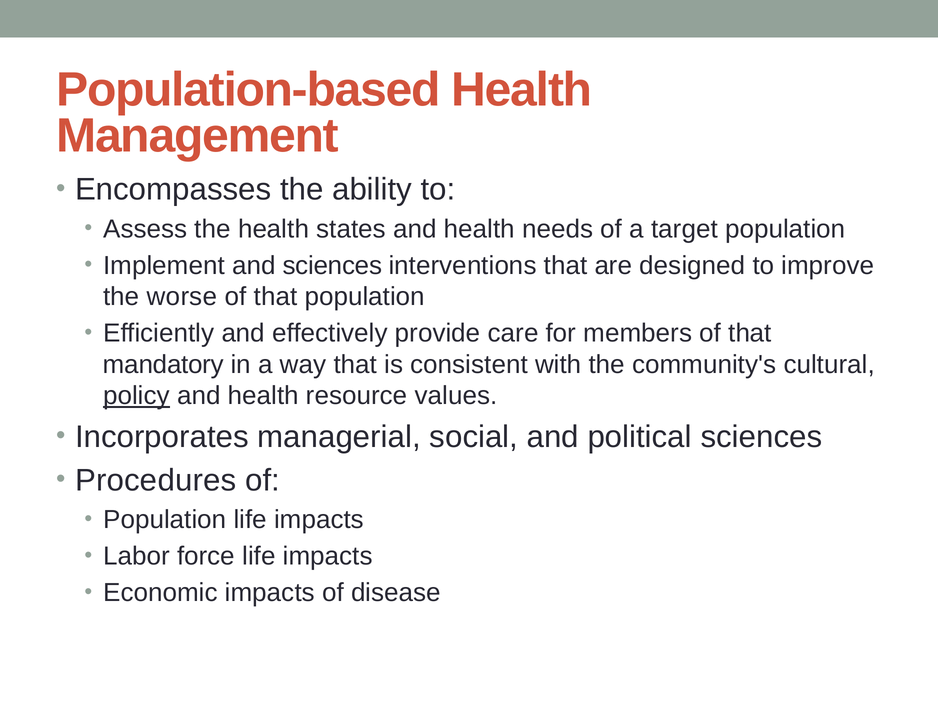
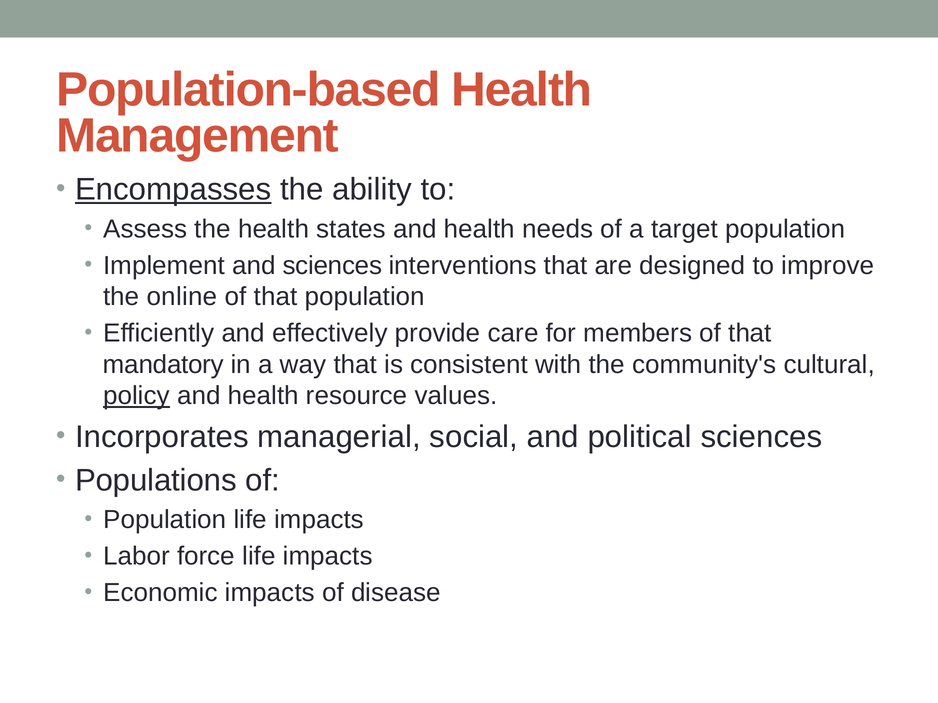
Encompasses underline: none -> present
worse: worse -> online
Procedures: Procedures -> Populations
